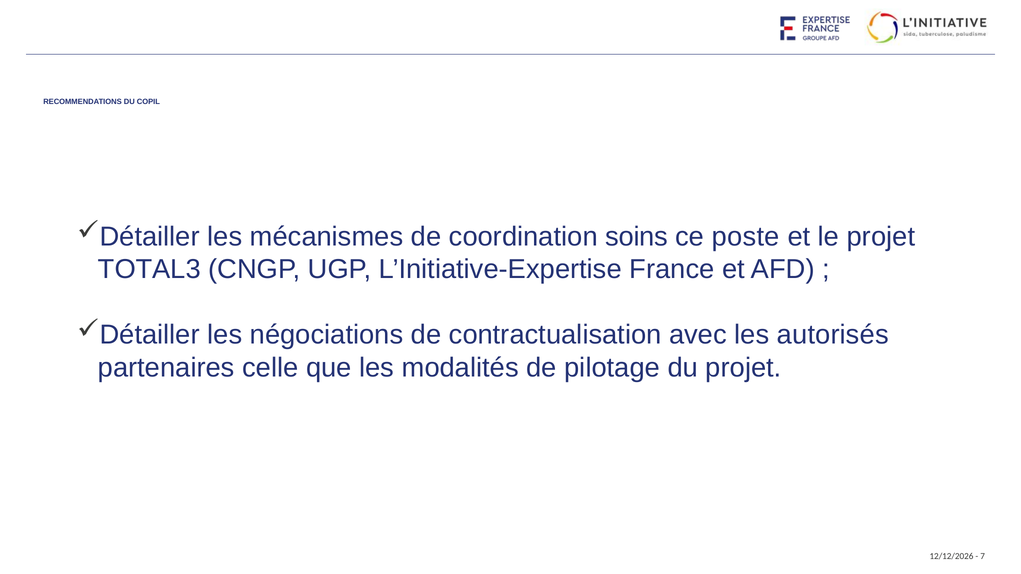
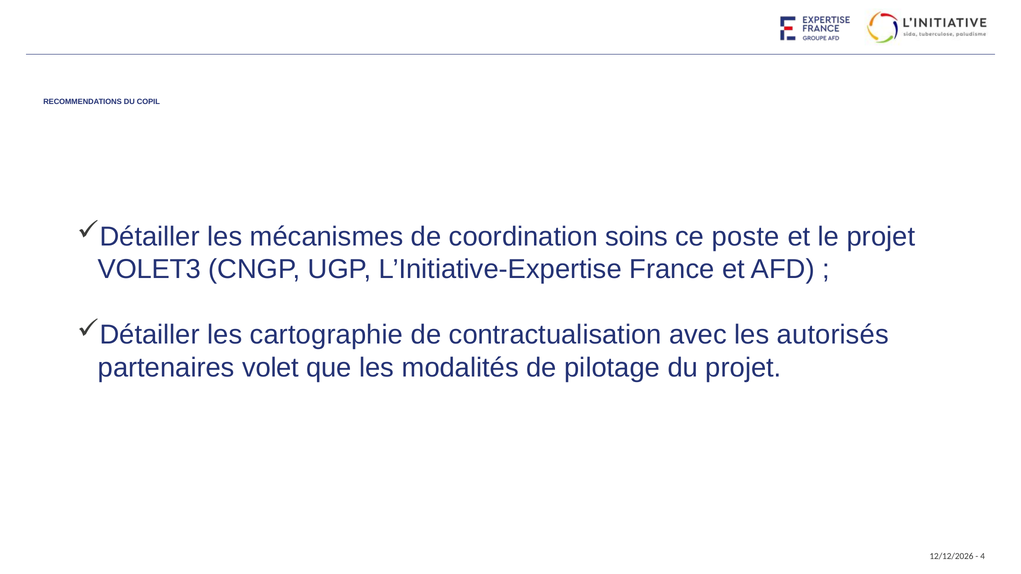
TOTAL3: TOTAL3 -> VOLET3
négociations: négociations -> cartographie
celle: celle -> volet
7: 7 -> 4
